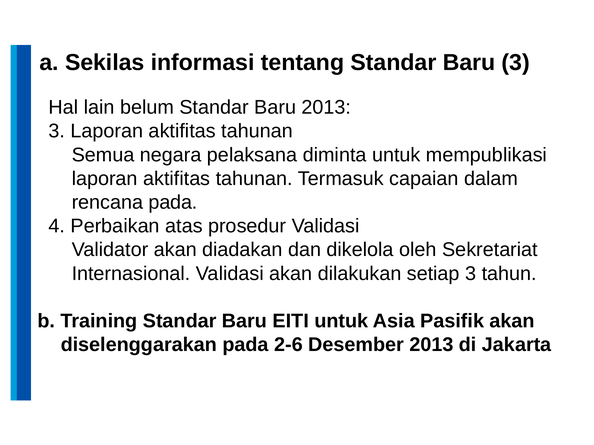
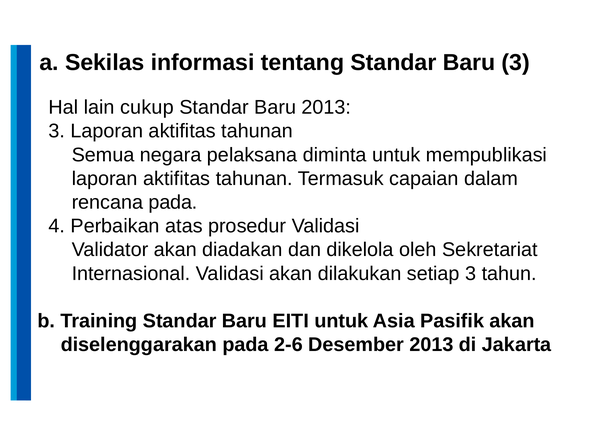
belum: belum -> cukup
